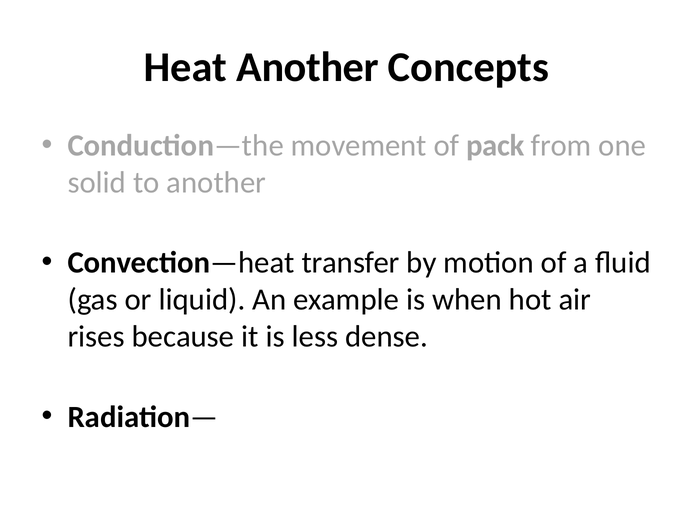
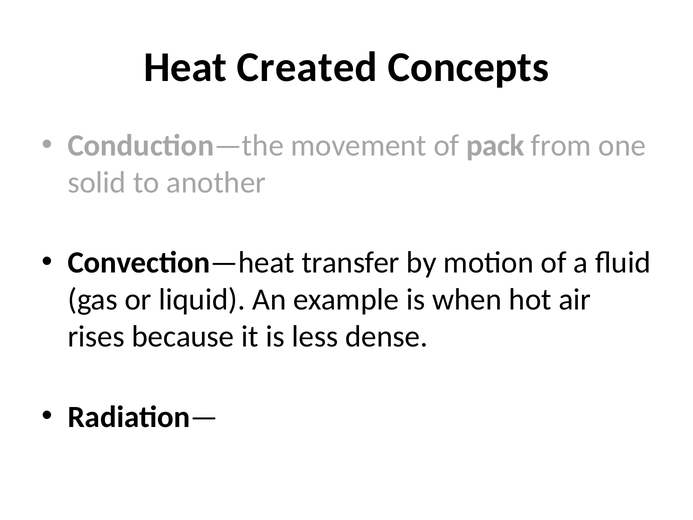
Heat Another: Another -> Created
